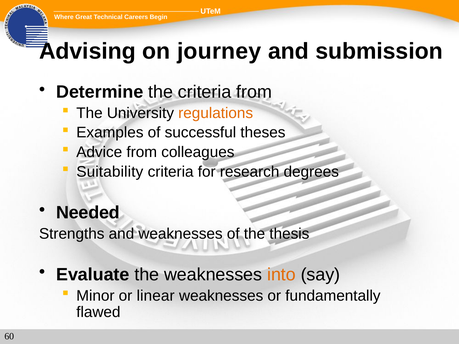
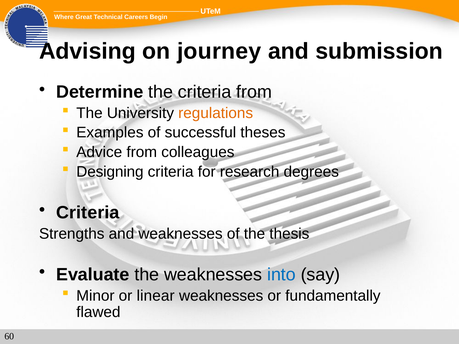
Suitability: Suitability -> Designing
Needed at (88, 213): Needed -> Criteria
into colour: orange -> blue
